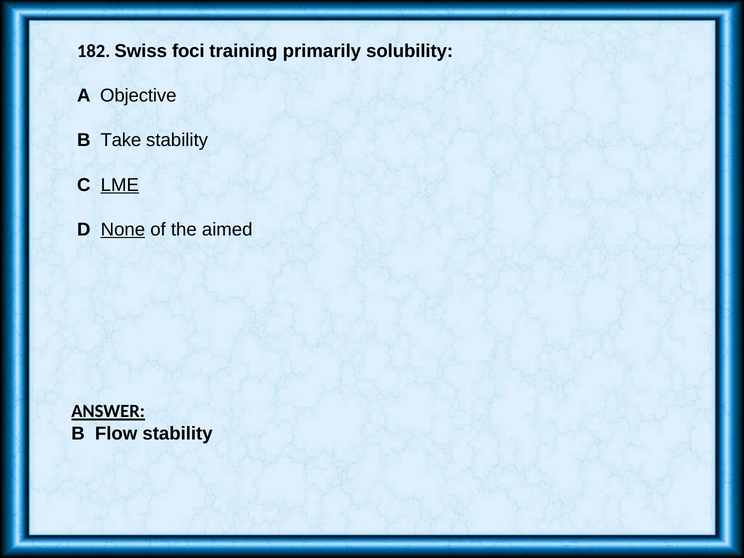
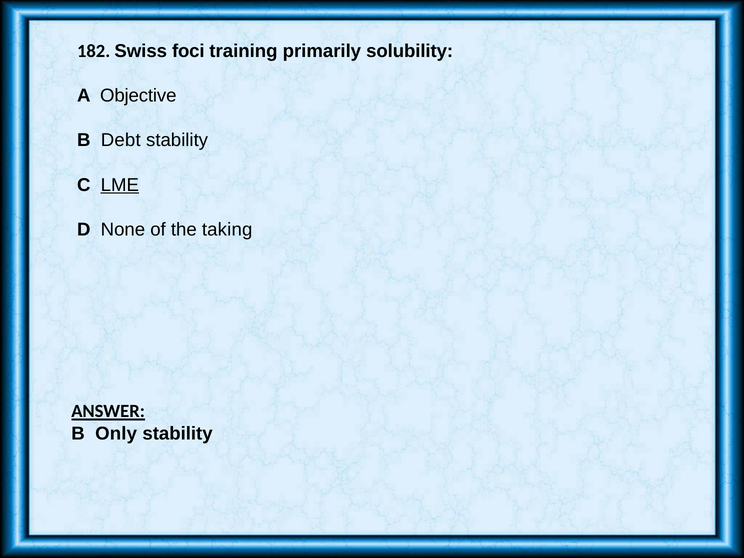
Take: Take -> Debt
None underline: present -> none
aimed: aimed -> taking
Flow: Flow -> Only
